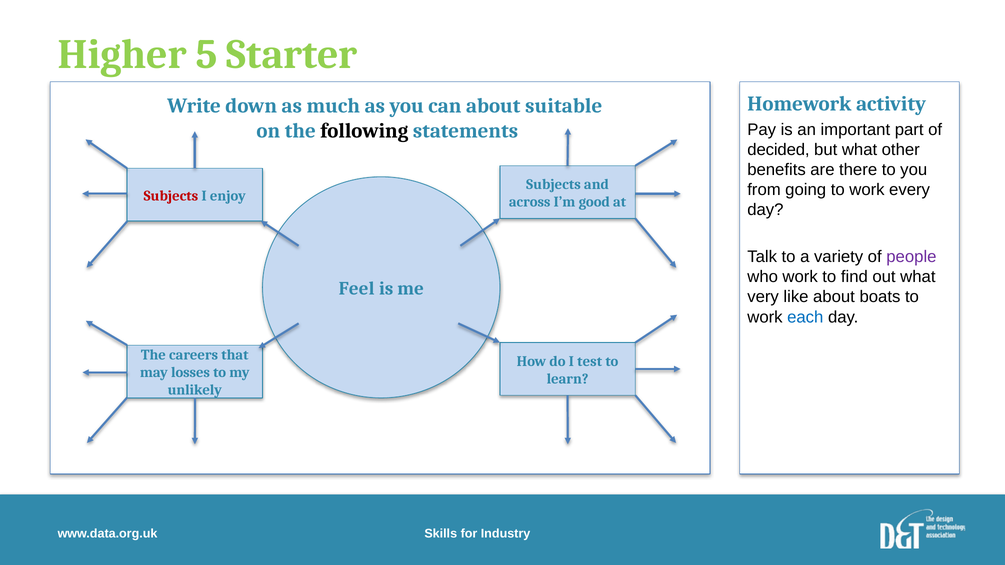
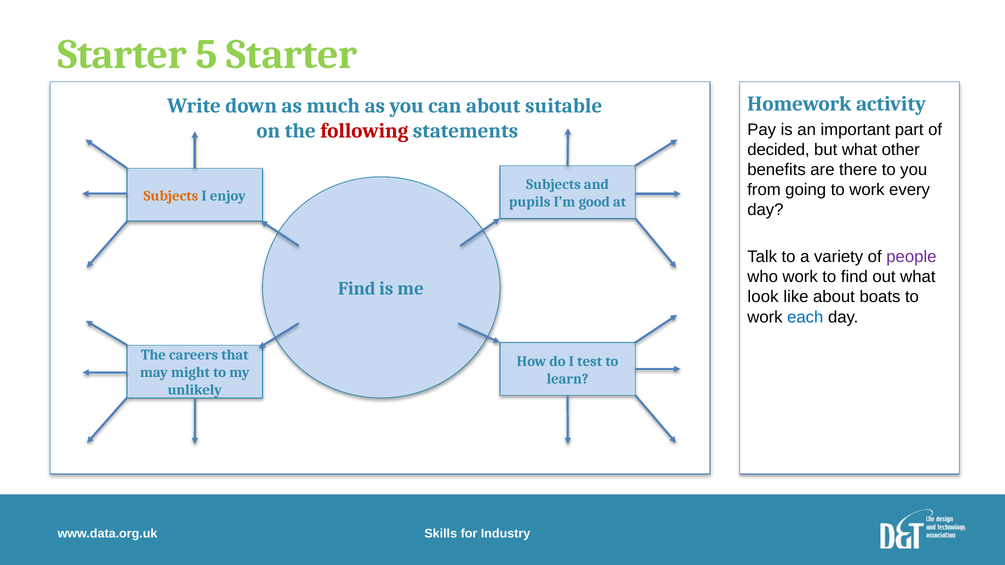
Higher at (122, 54): Higher -> Starter
following colour: black -> red
Subjects at (171, 196) colour: red -> orange
across: across -> pupils
Feel at (357, 289): Feel -> Find
very: very -> look
losses: losses -> might
